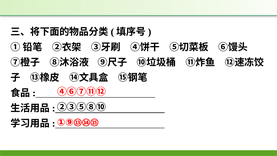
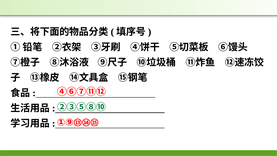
②③⑤⑧⑩ colour: black -> green
